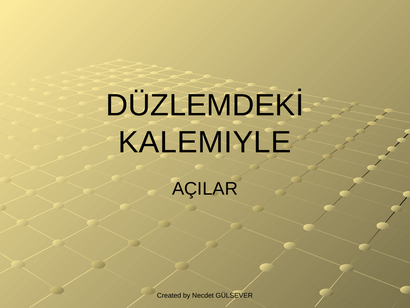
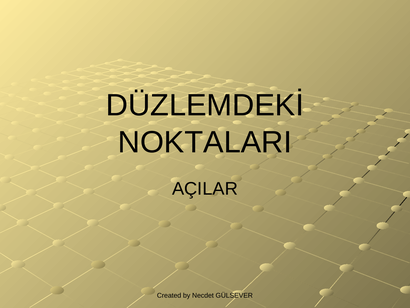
KALEMIYLE: KALEMIYLE -> NOKTALARI
